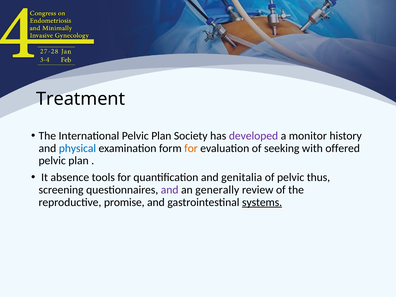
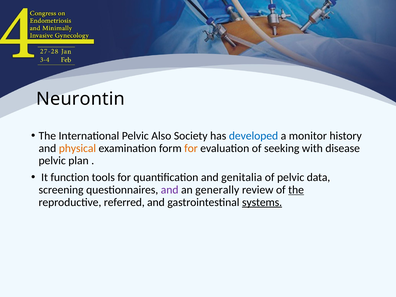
Treatment: Treatment -> Neurontin
International Pelvic Plan: Plan -> Also
developed colour: purple -> blue
physical colour: blue -> orange
offered: offered -> disease
absence: absence -> function
thus: thus -> data
the at (296, 190) underline: none -> present
promise: promise -> referred
